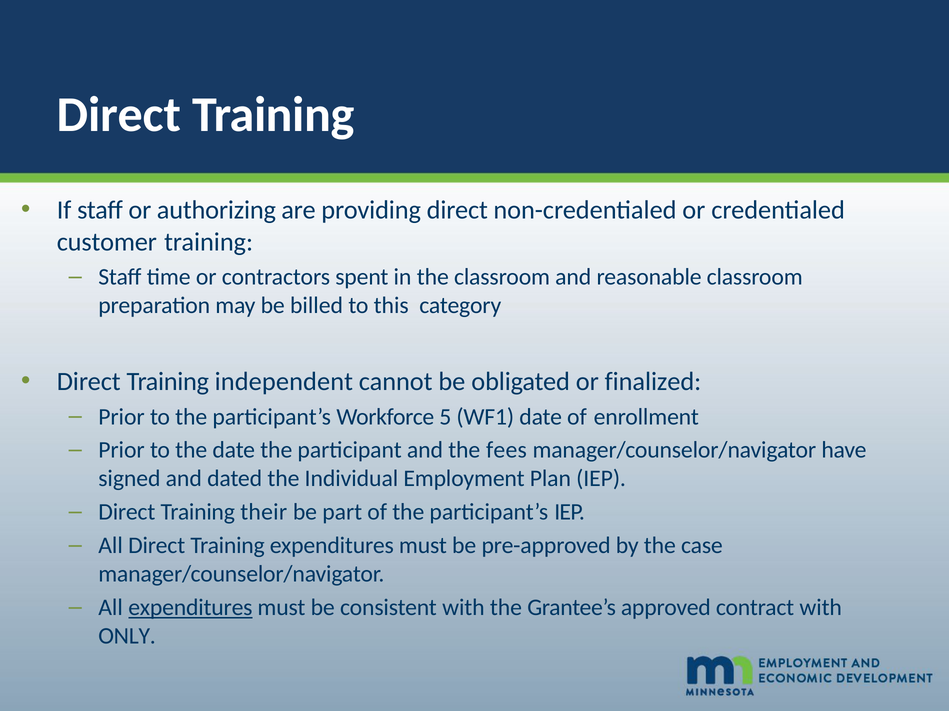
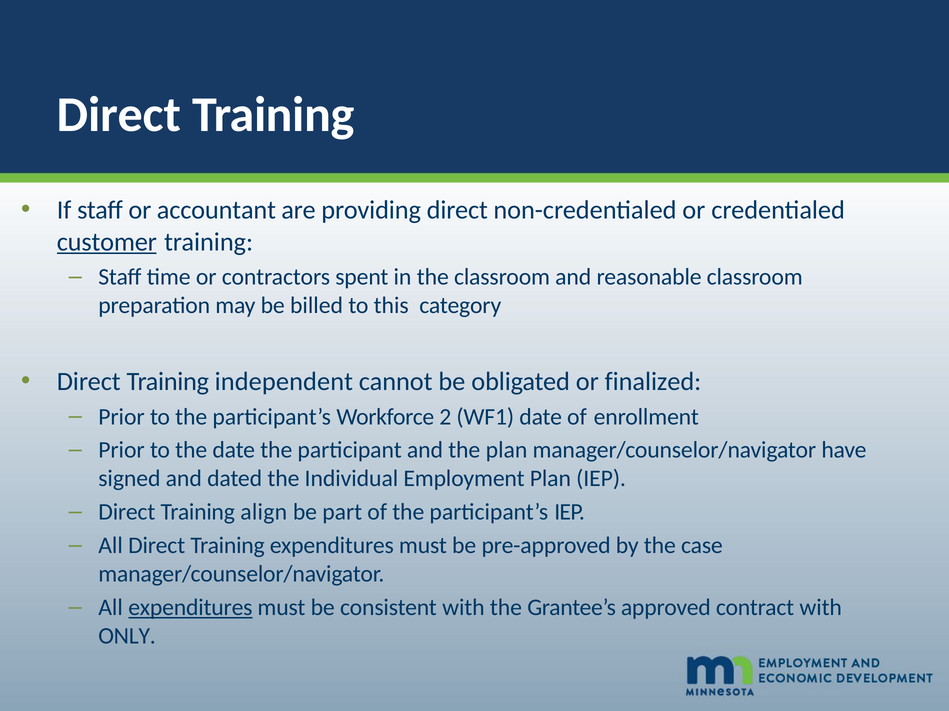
authorizing: authorizing -> accountant
customer underline: none -> present
5: 5 -> 2
the fees: fees -> plan
their: their -> align
